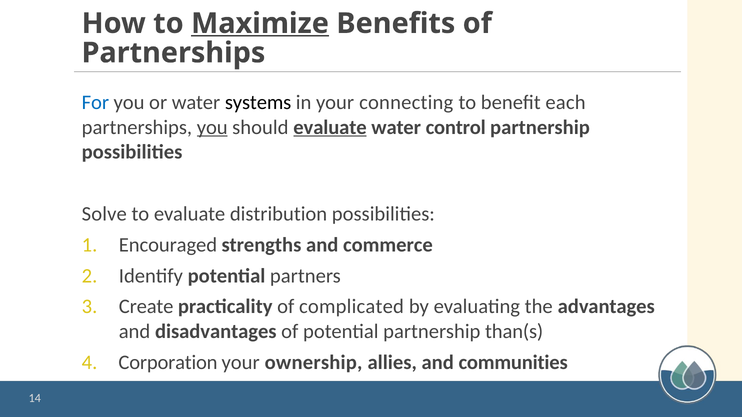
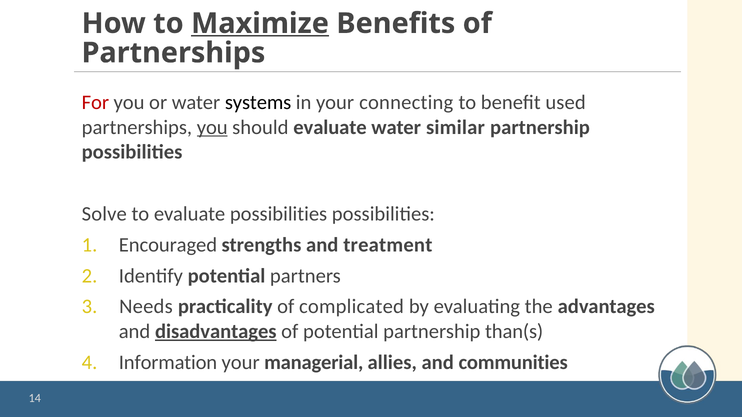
For colour: blue -> red
each: each -> used
evaluate at (330, 127) underline: present -> none
control: control -> similar
evaluate distribution: distribution -> possibilities
commerce: commerce -> treatment
Create: Create -> Needs
disadvantages underline: none -> present
Corporation: Corporation -> Information
ownership: ownership -> managerial
